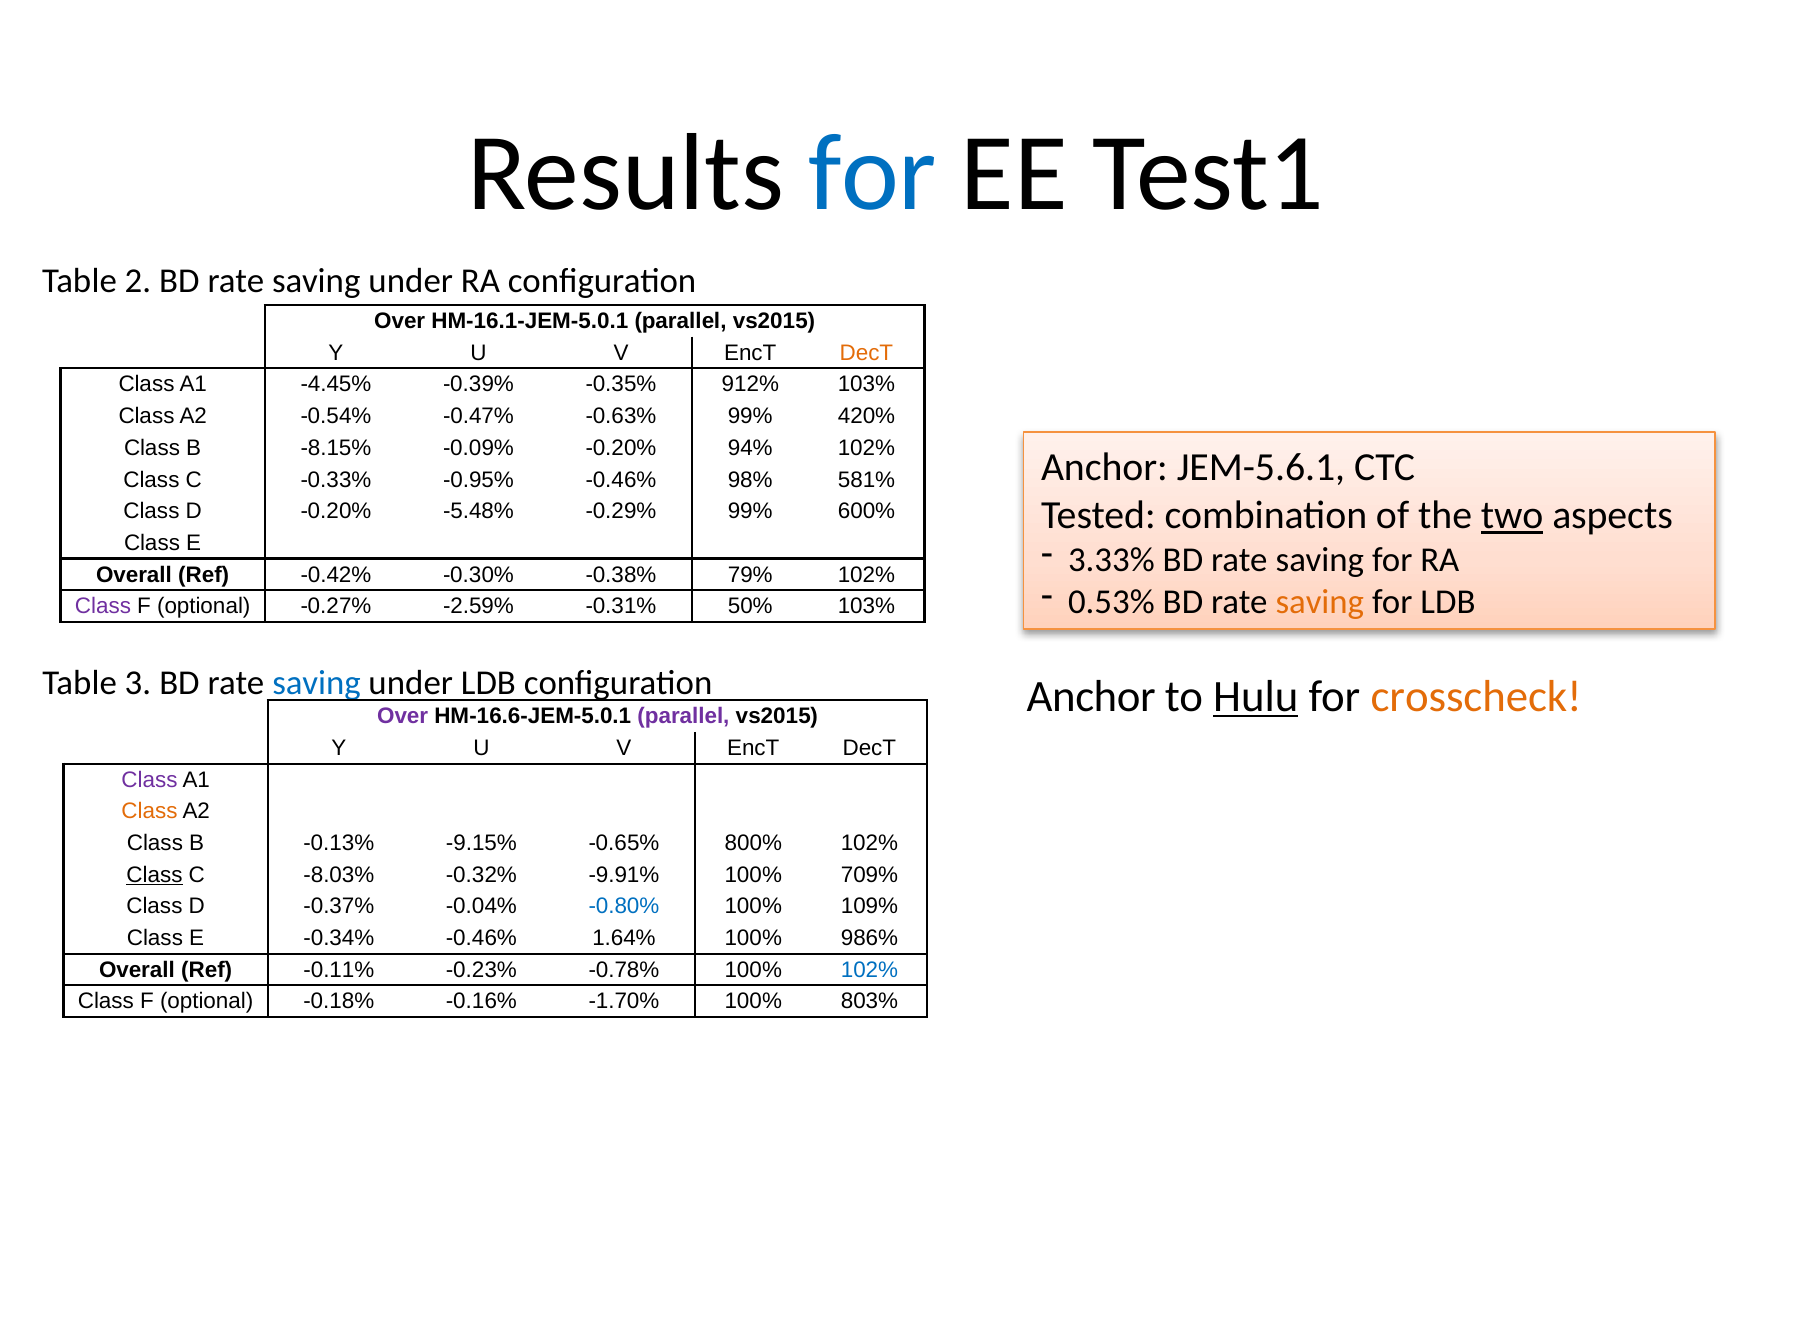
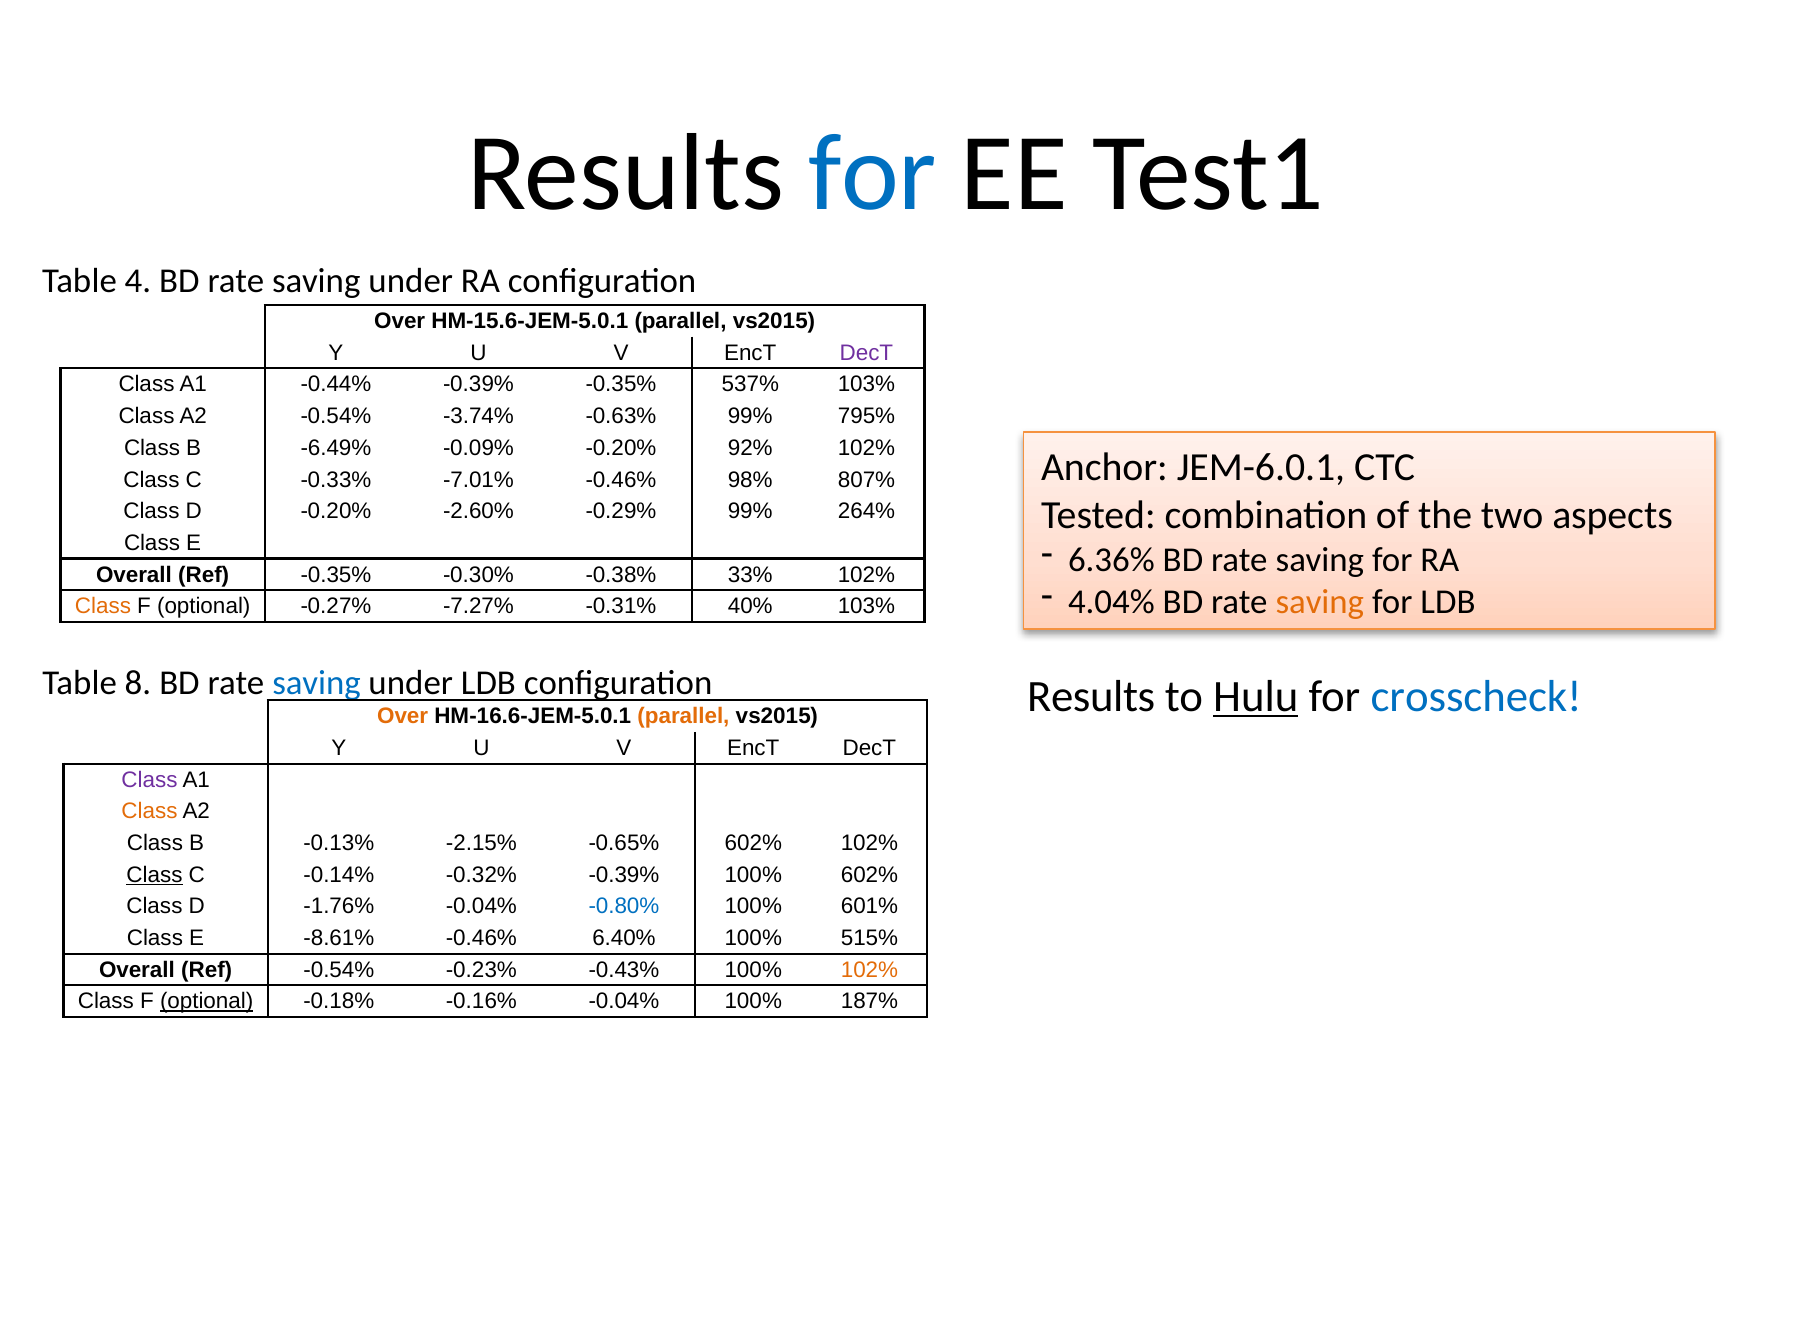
2: 2 -> 4
HM-16.1-JEM-5.0.1: HM-16.1-JEM-5.0.1 -> HM-15.6-JEM-5.0.1
DecT at (866, 353) colour: orange -> purple
-4.45%: -4.45% -> -0.44%
912%: 912% -> 537%
-0.47%: -0.47% -> -3.74%
420%: 420% -> 795%
-8.15%: -8.15% -> -6.49%
94%: 94% -> 92%
JEM-5.6.1: JEM-5.6.1 -> JEM-6.0.1
-0.95%: -0.95% -> -7.01%
581%: 581% -> 807%
two underline: present -> none
-5.48%: -5.48% -> -2.60%
600%: 600% -> 264%
3.33%: 3.33% -> 6.36%
Ref -0.42%: -0.42% -> -0.35%
79%: 79% -> 33%
0.53%: 0.53% -> 4.04%
Class at (103, 607) colour: purple -> orange
-2.59%: -2.59% -> -7.27%
50%: 50% -> 40%
3: 3 -> 8
Anchor at (1091, 697): Anchor -> Results
crosscheck colour: orange -> blue
Over at (403, 717) colour: purple -> orange
parallel at (683, 717) colour: purple -> orange
-9.15%: -9.15% -> -2.15%
-0.65% 800%: 800% -> 602%
-8.03%: -8.03% -> -0.14%
-0.32% -9.91%: -9.91% -> -0.39%
100% 709%: 709% -> 602%
-0.37%: -0.37% -> -1.76%
109%: 109% -> 601%
-0.34%: -0.34% -> -8.61%
1.64%: 1.64% -> 6.40%
986%: 986% -> 515%
Ref -0.11%: -0.11% -> -0.54%
-0.78%: -0.78% -> -0.43%
102% at (869, 970) colour: blue -> orange
optional at (207, 1002) underline: none -> present
-0.16% -1.70%: -1.70% -> -0.04%
803%: 803% -> 187%
